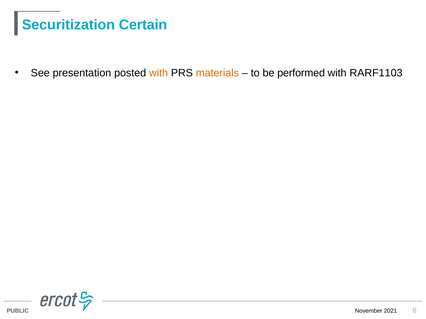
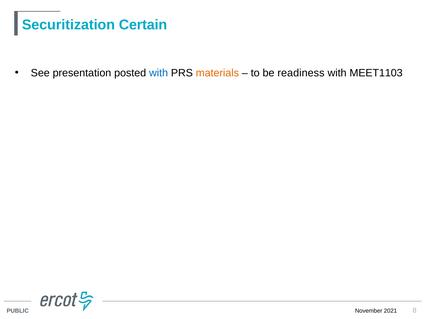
with at (159, 73) colour: orange -> blue
performed: performed -> readiness
RARF1103: RARF1103 -> MEET1103
